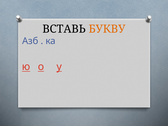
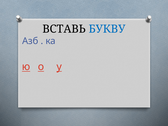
БУКВУ colour: orange -> blue
